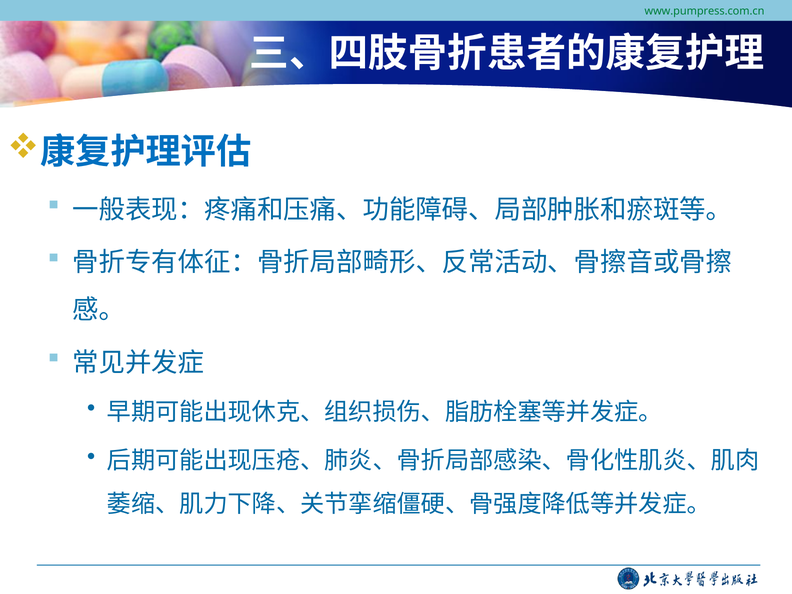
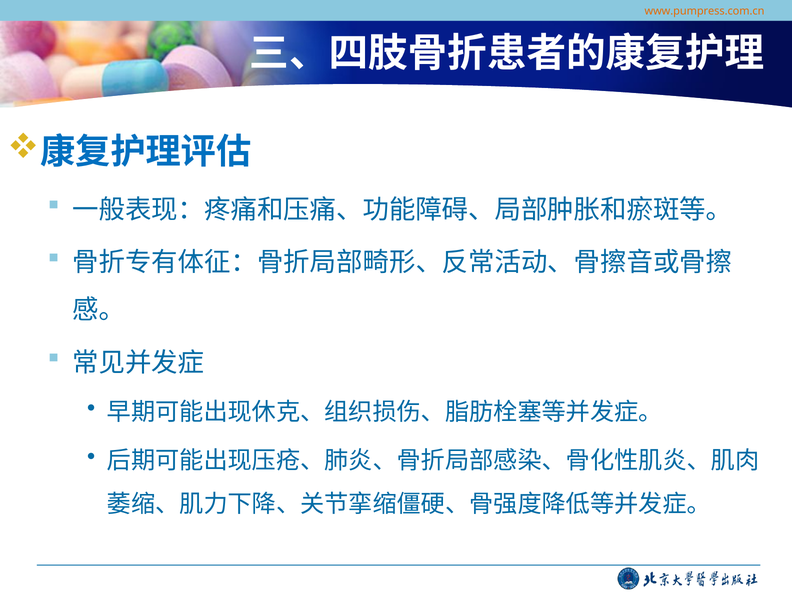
www.pumpress.com.cn colour: green -> orange
